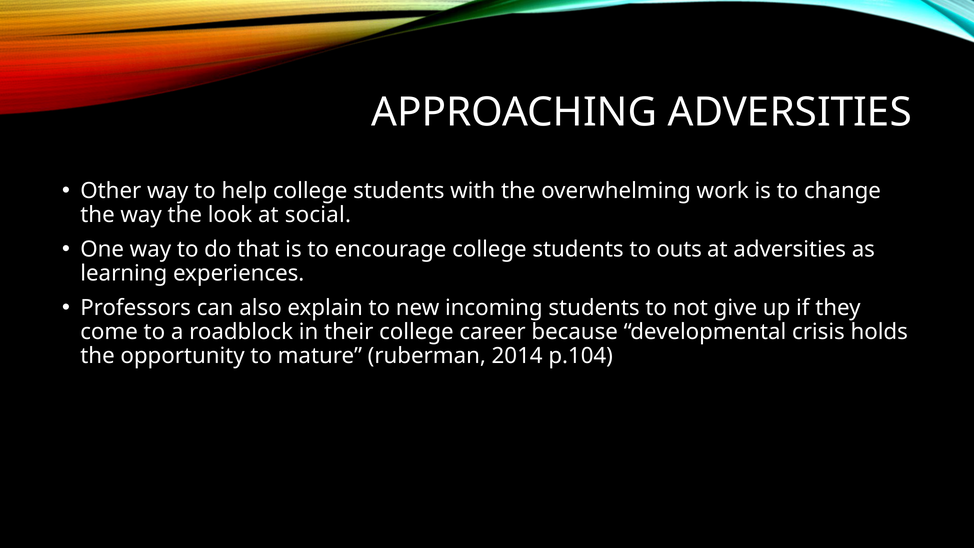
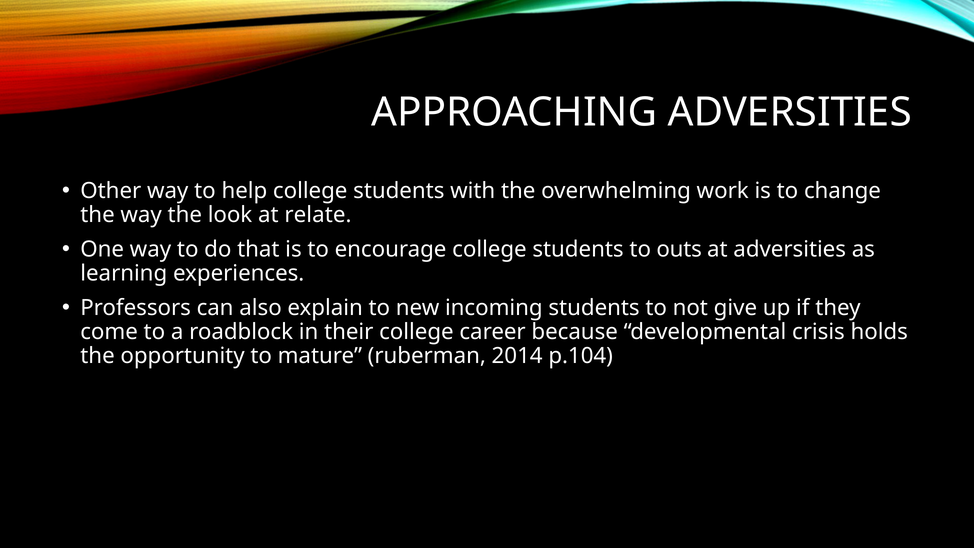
social: social -> relate
